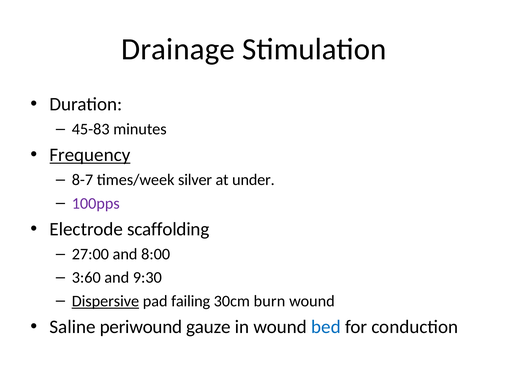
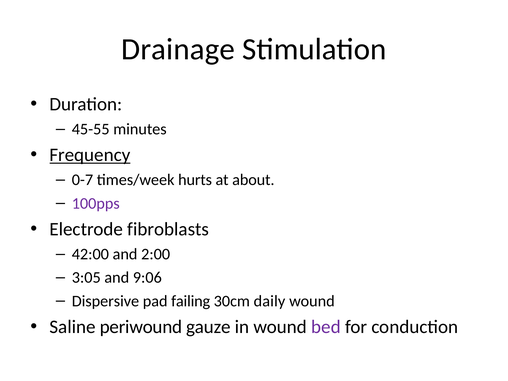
45-83: 45-83 -> 45-55
8-7: 8-7 -> 0-7
silver: silver -> hurts
under: under -> about
scaffolding: scaffolding -> fibroblasts
27:00: 27:00 -> 42:00
8:00: 8:00 -> 2:00
3:60: 3:60 -> 3:05
9:30: 9:30 -> 9:06
Dispersive underline: present -> none
burn: burn -> daily
bed colour: blue -> purple
